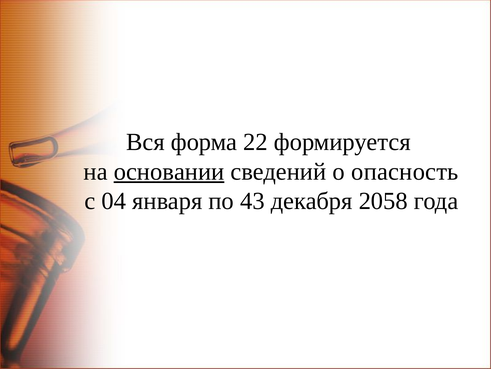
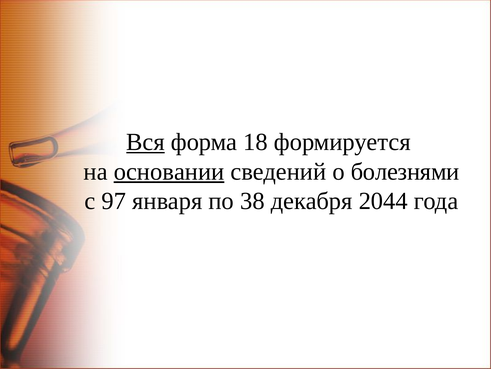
Вся underline: none -> present
22: 22 -> 18
опасность: опасность -> болезнями
04: 04 -> 97
43: 43 -> 38
2058: 2058 -> 2044
